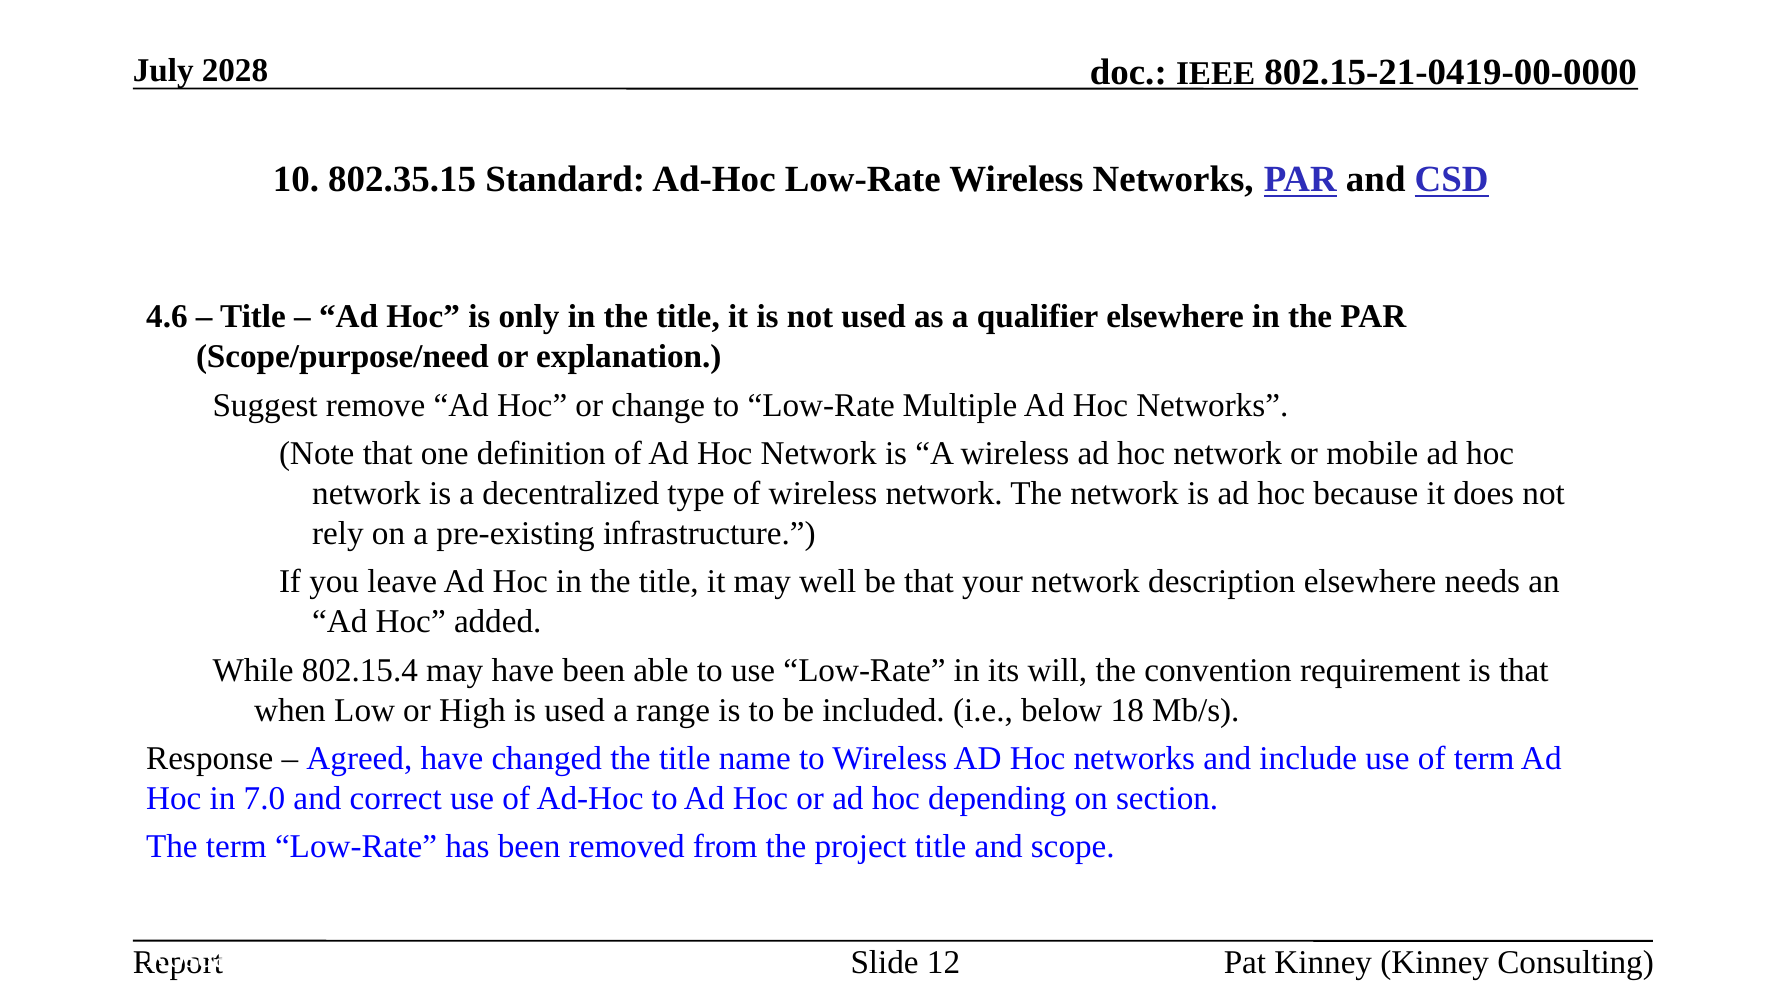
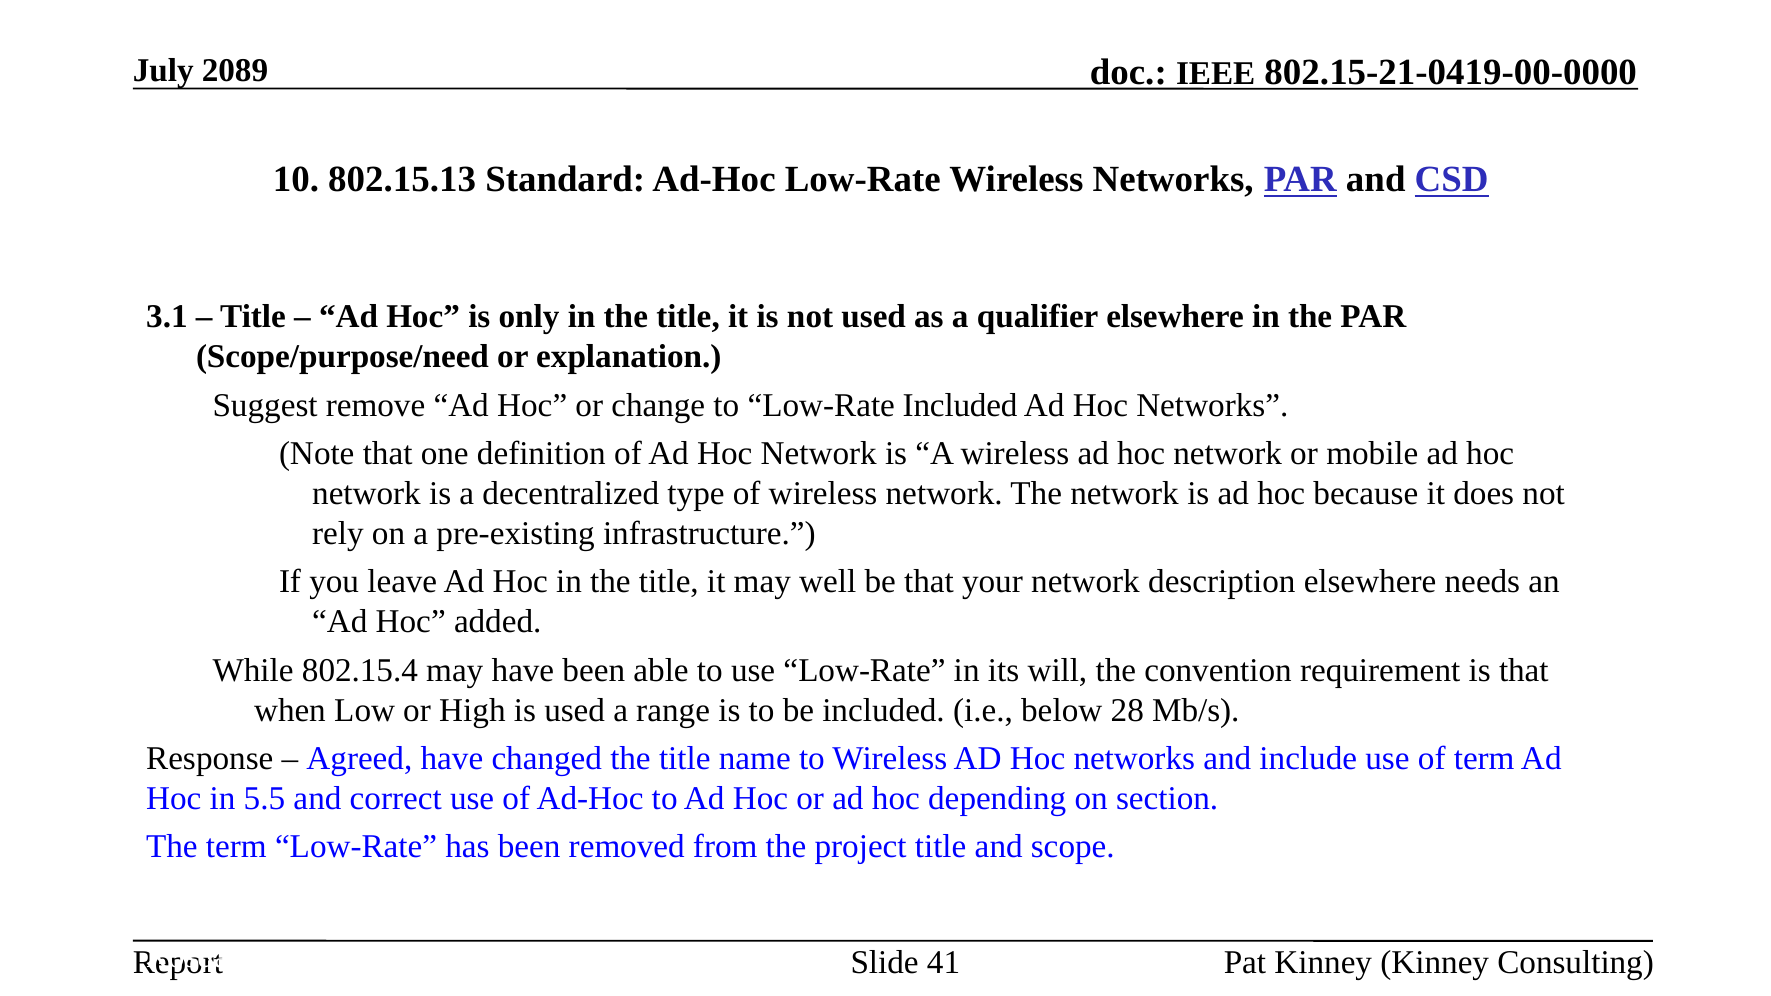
2028: 2028 -> 2089
802.35.15: 802.35.15 -> 802.15.13
4.6: 4.6 -> 3.1
Low-Rate Multiple: Multiple -> Included
18: 18 -> 28
7.0: 7.0 -> 5.5
12: 12 -> 41
